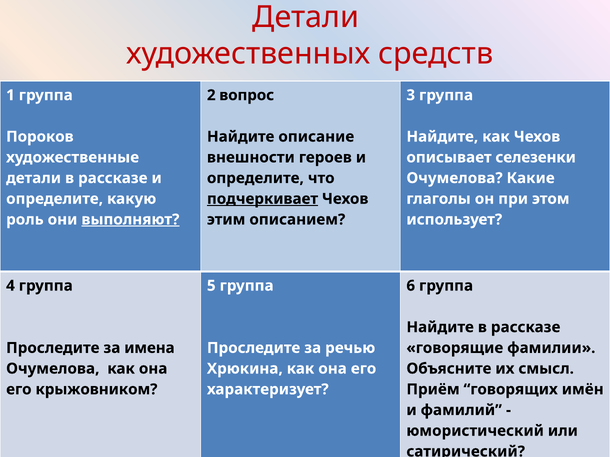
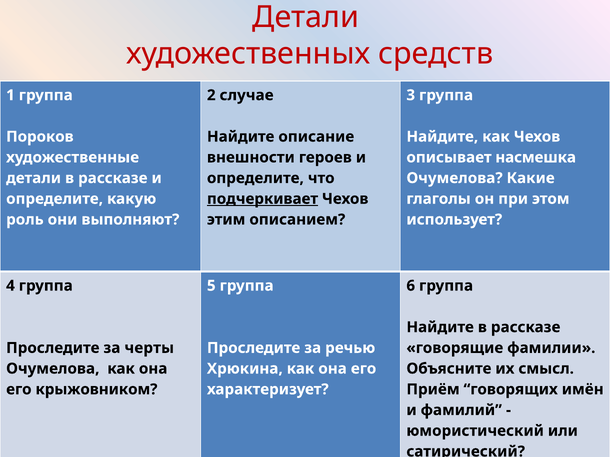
вопрос: вопрос -> случае
селезенки: селезенки -> насмешка
выполняют underline: present -> none
имена: имена -> черты
